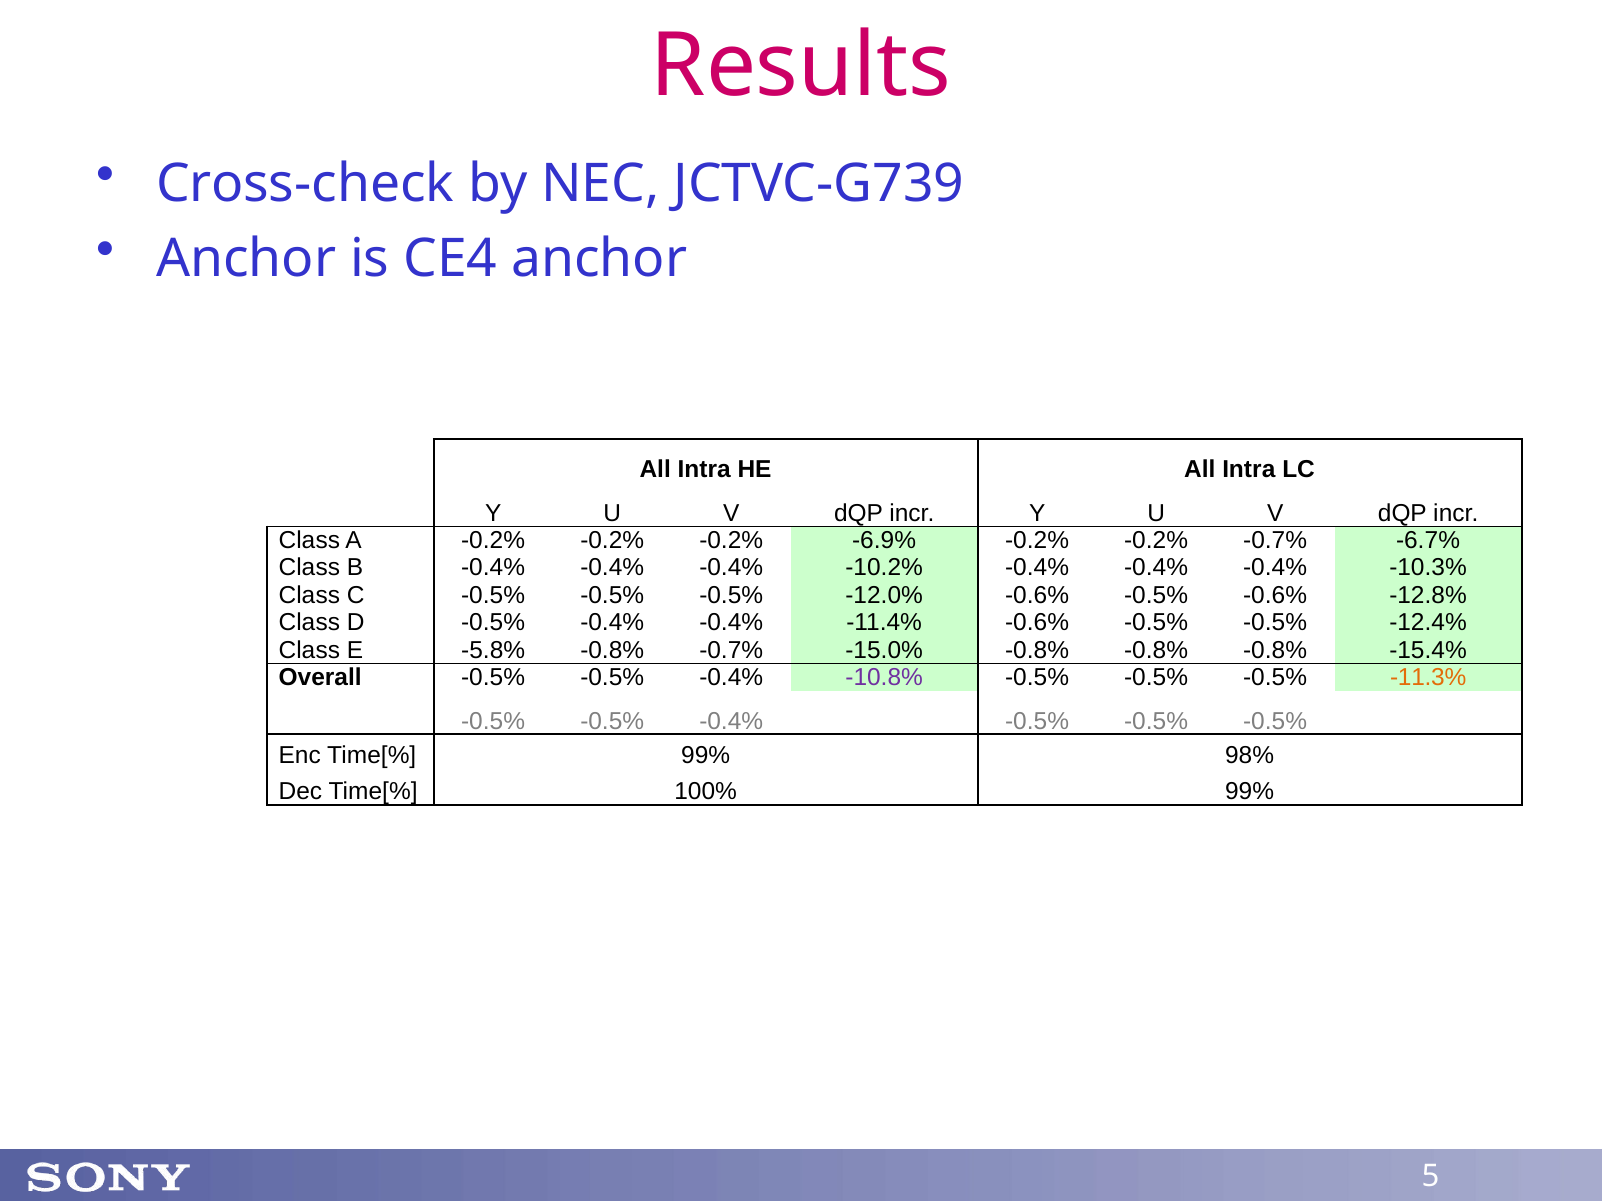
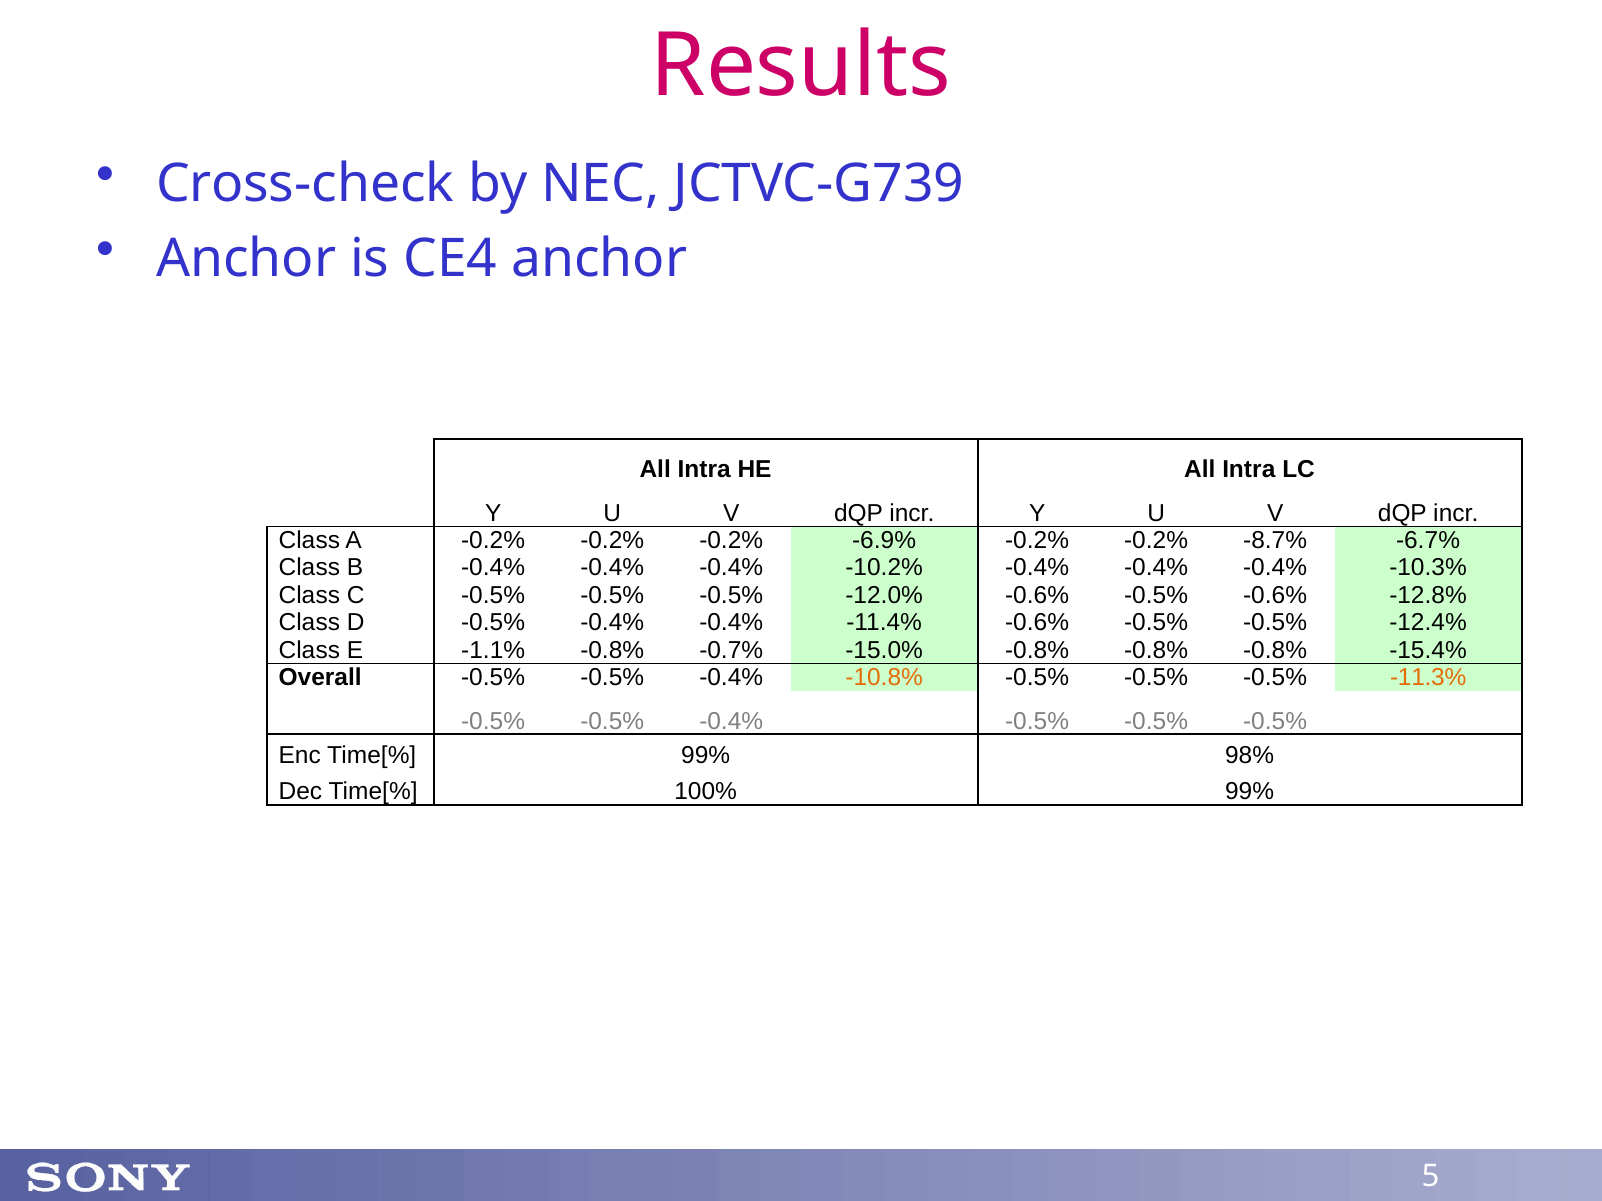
-0.2% -0.7%: -0.7% -> -8.7%
-5.8%: -5.8% -> -1.1%
-10.8% colour: purple -> orange
